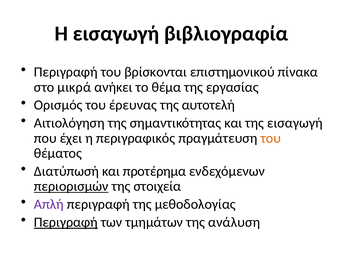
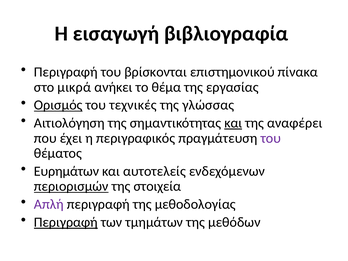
Ορισμός underline: none -> present
έρευνας: έρευνας -> τεχνικές
αυτοτελή: αυτοτελή -> γλώσσας
και at (233, 123) underline: none -> present
της εισαγωγή: εισαγωγή -> αναφέρει
του at (271, 138) colour: orange -> purple
Διατύπωσή: Διατύπωσή -> Ευρημάτων
προτέρημα: προτέρημα -> αυτοτελείς
ανάλυση: ανάλυση -> μεθόδων
